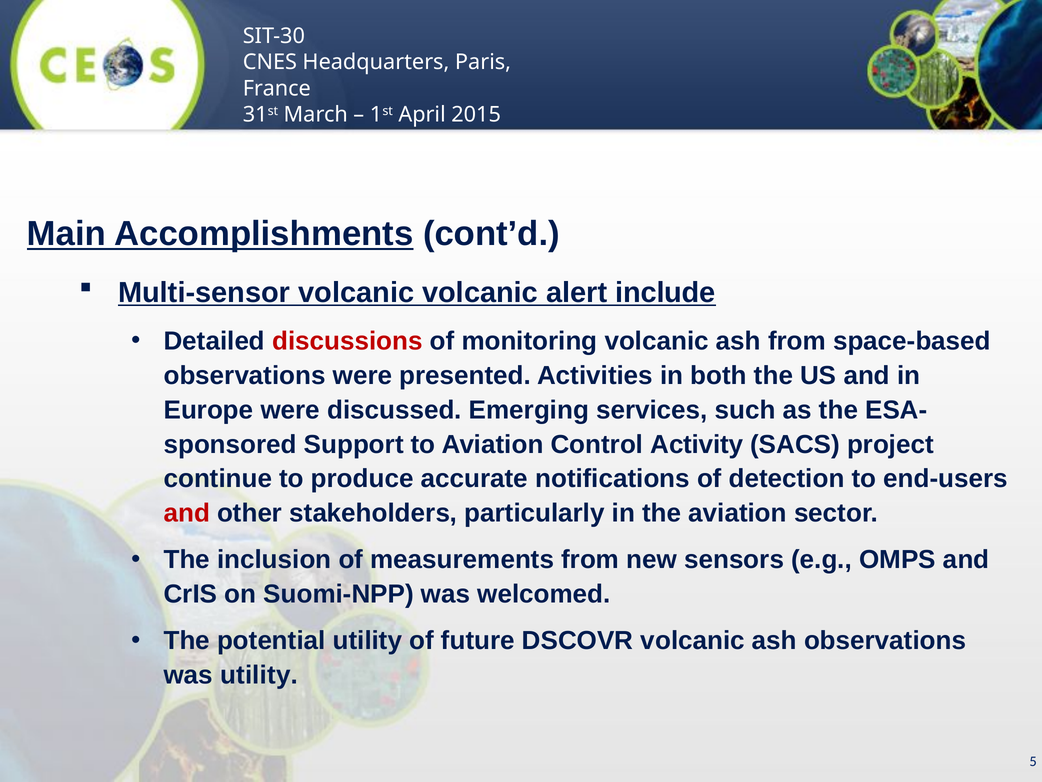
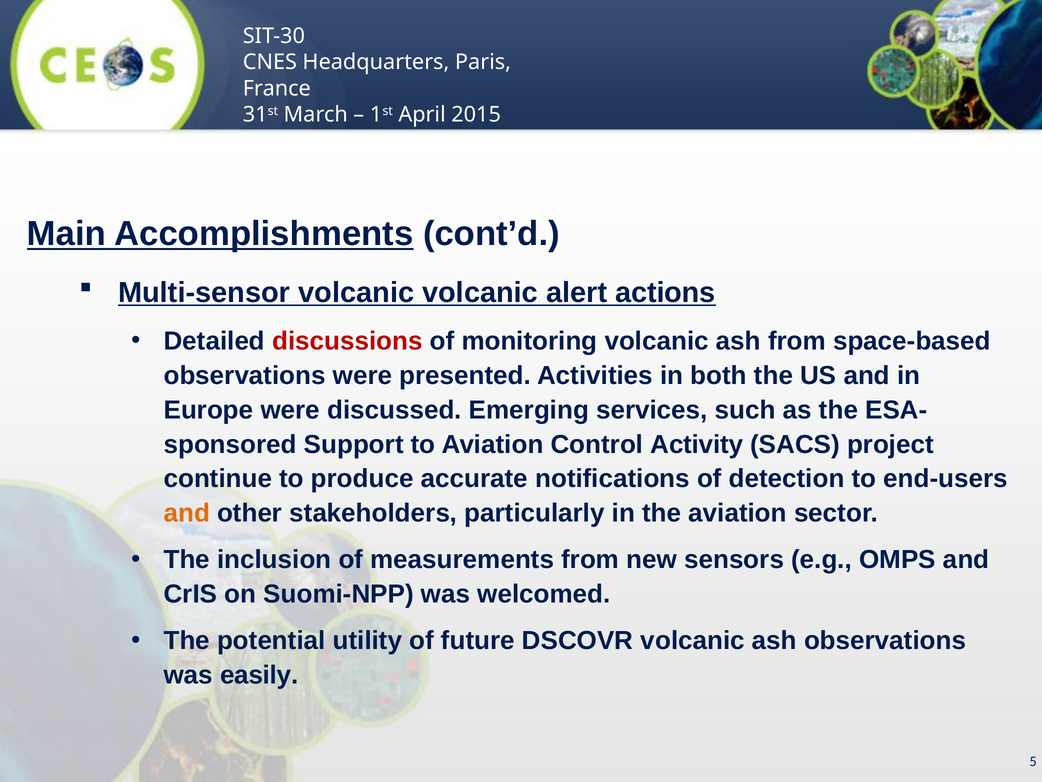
include: include -> actions
and at (187, 513) colour: red -> orange
was utility: utility -> easily
